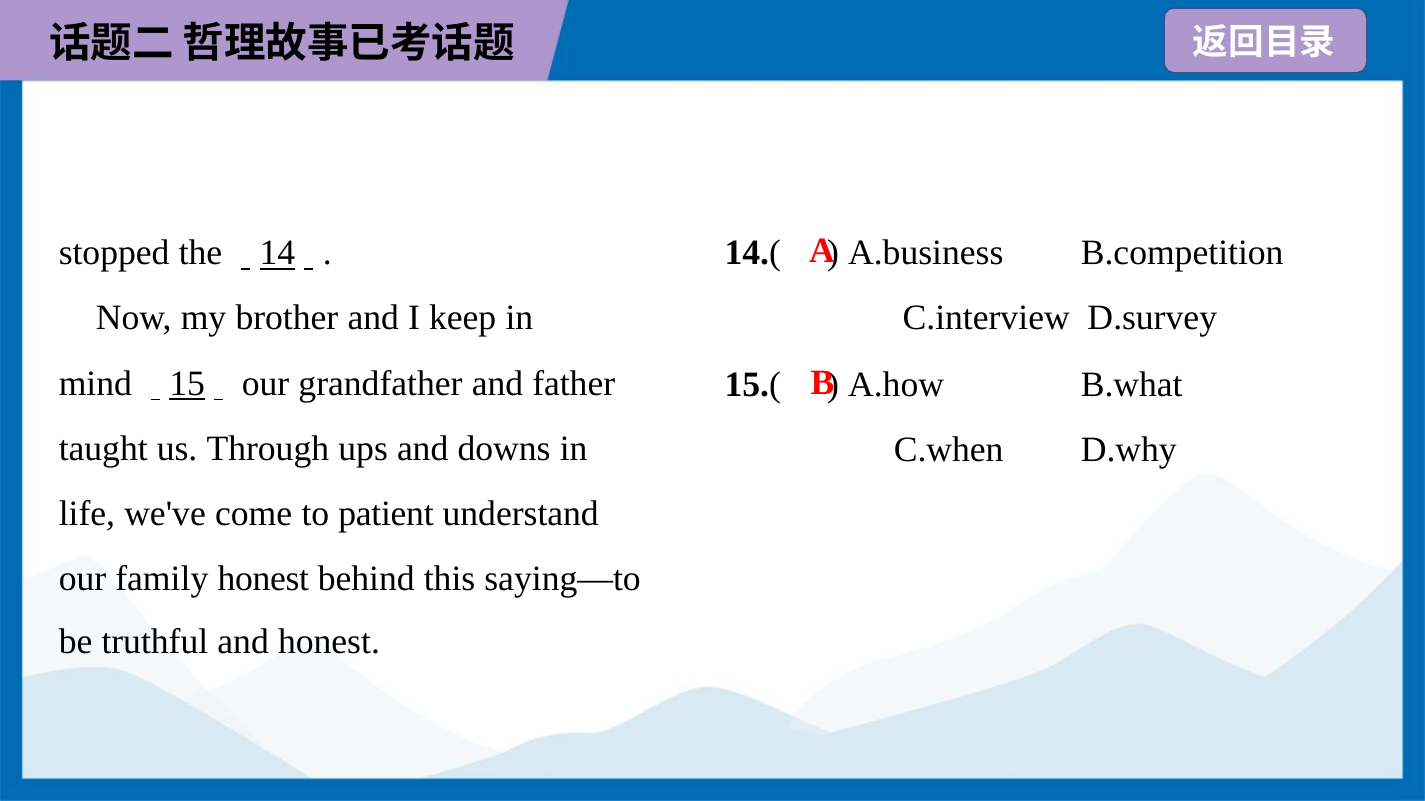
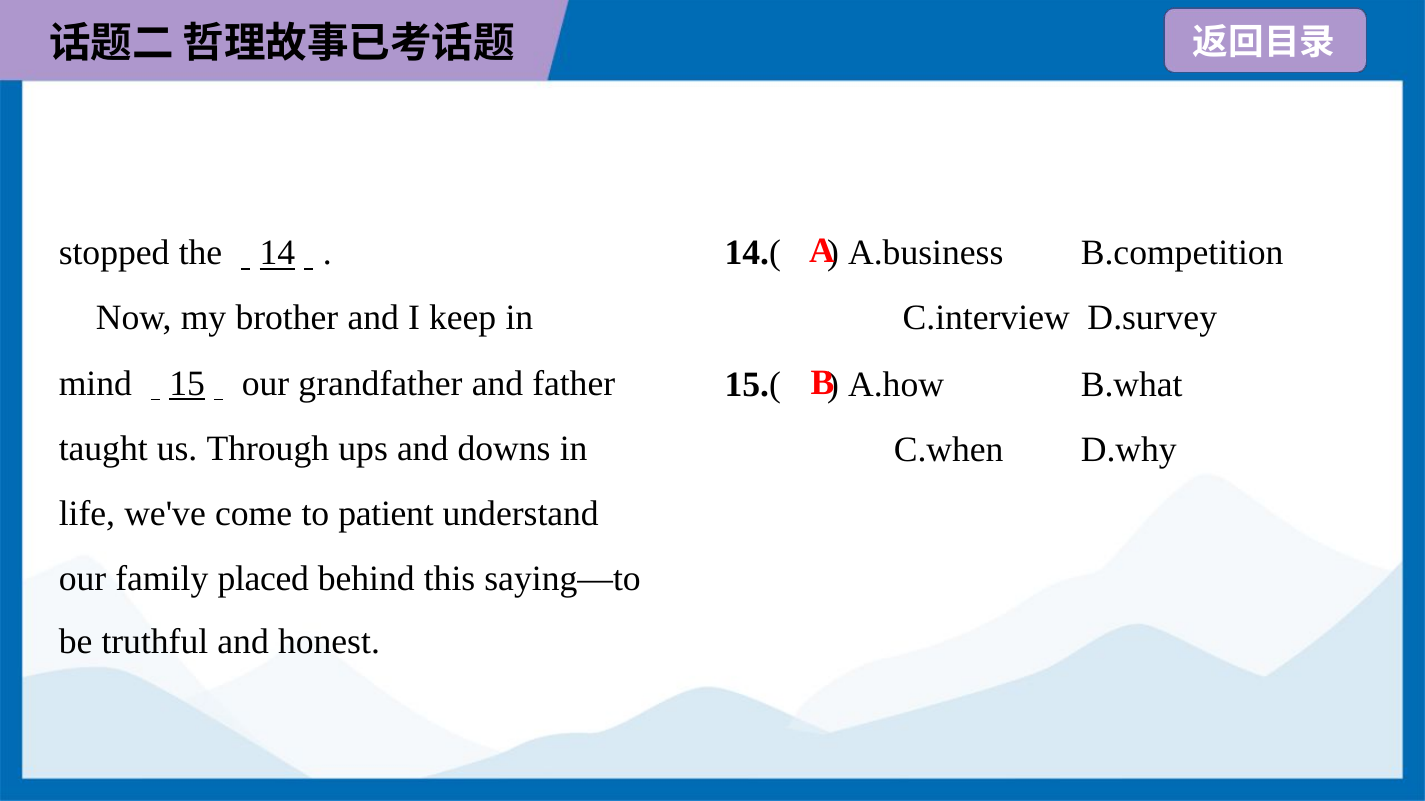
family honest: honest -> placed
